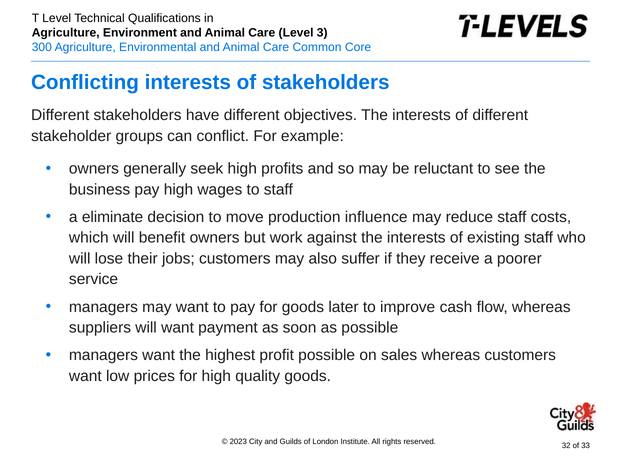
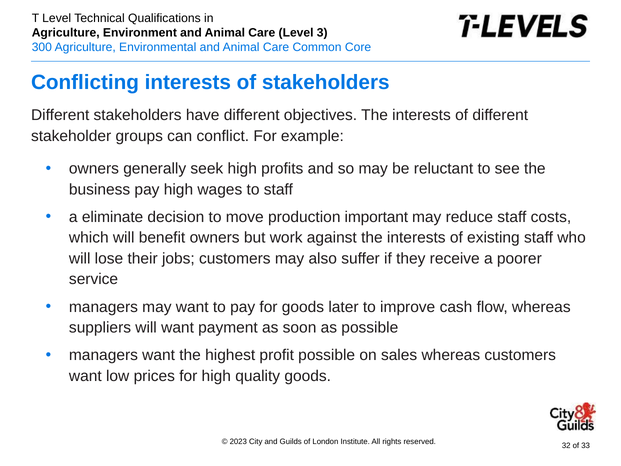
influence: influence -> important
